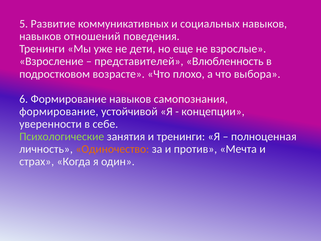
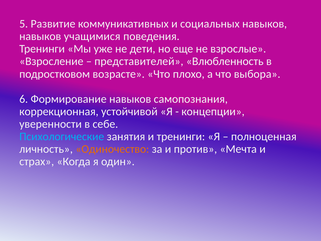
отношений: отношений -> учащимися
формирование at (59, 111): формирование -> коррекционная
Психологические colour: light green -> light blue
